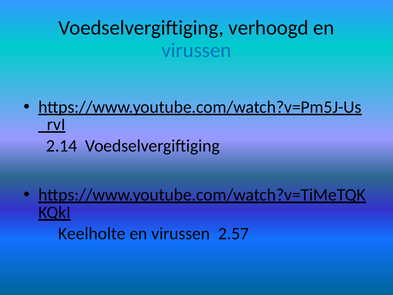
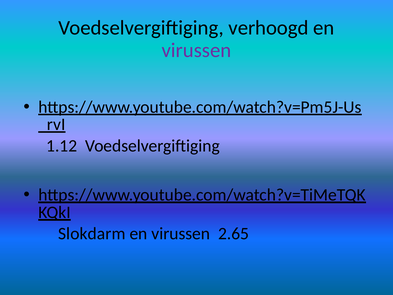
virussen at (196, 50) colour: blue -> purple
2.14: 2.14 -> 1.12
Keelholte: Keelholte -> Slokdarm
2.57: 2.57 -> 2.65
